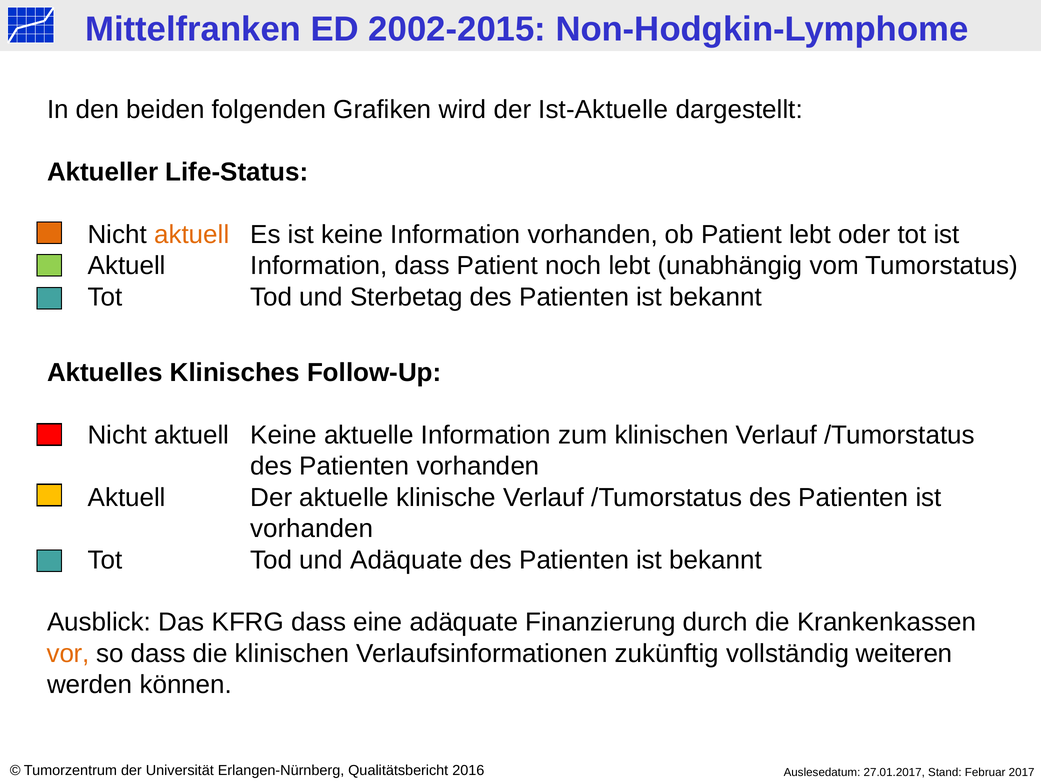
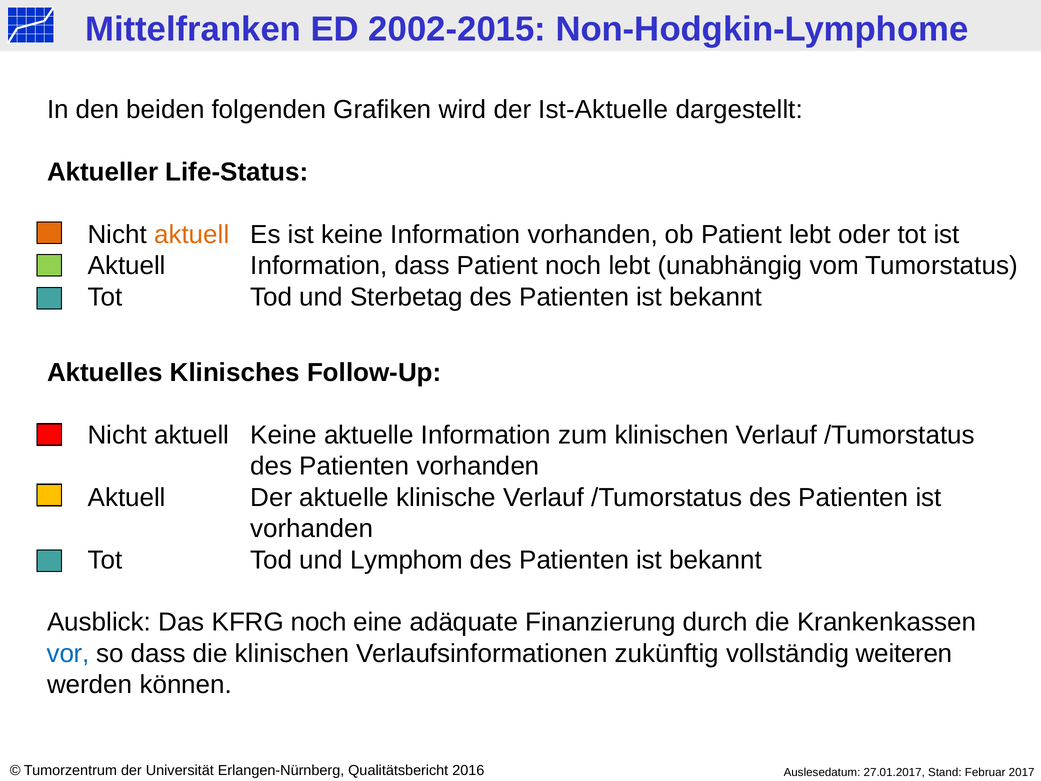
und Adäquate: Adäquate -> Lymphom
KFRG dass: dass -> noch
vor colour: orange -> blue
